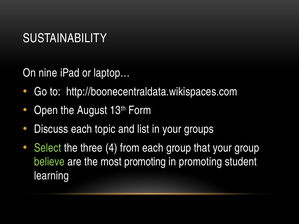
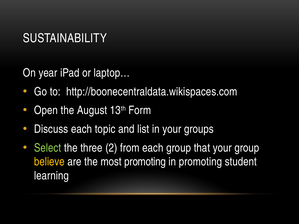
nine: nine -> year
4: 4 -> 2
believe colour: light green -> yellow
